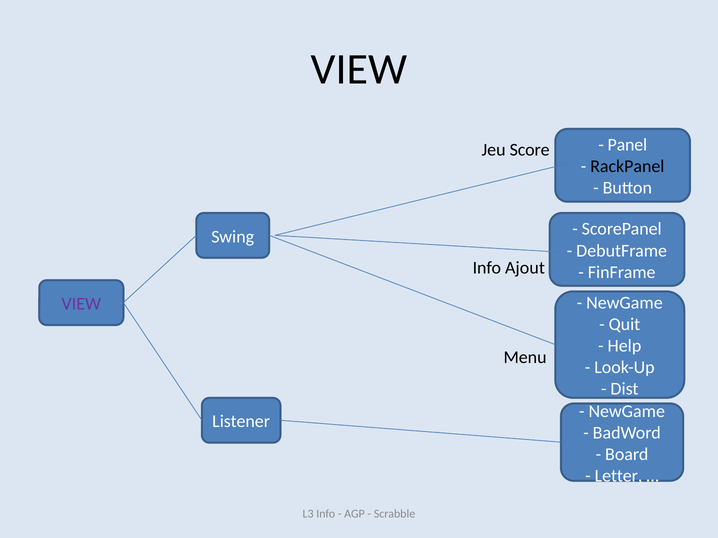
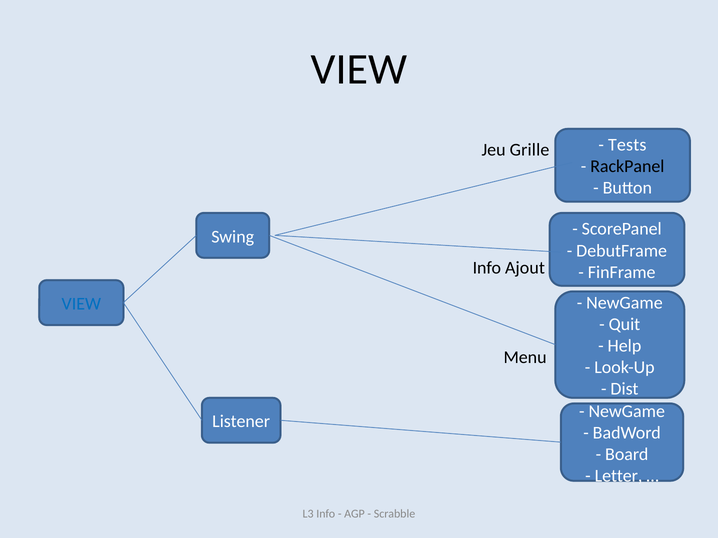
Panel: Panel -> Tests
Score: Score -> Grille
VIEW at (81, 304) colour: purple -> blue
